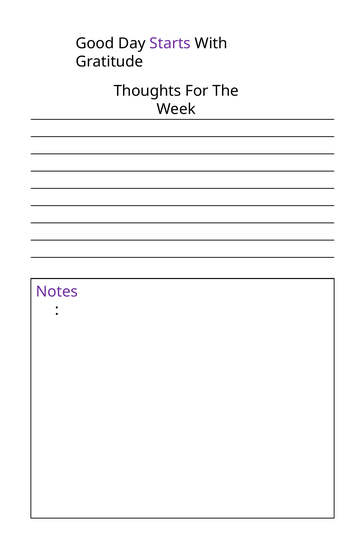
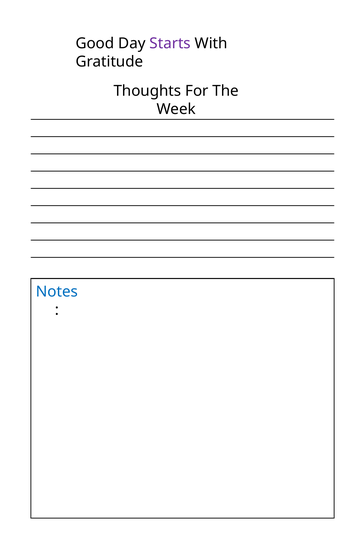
Notes colour: purple -> blue
